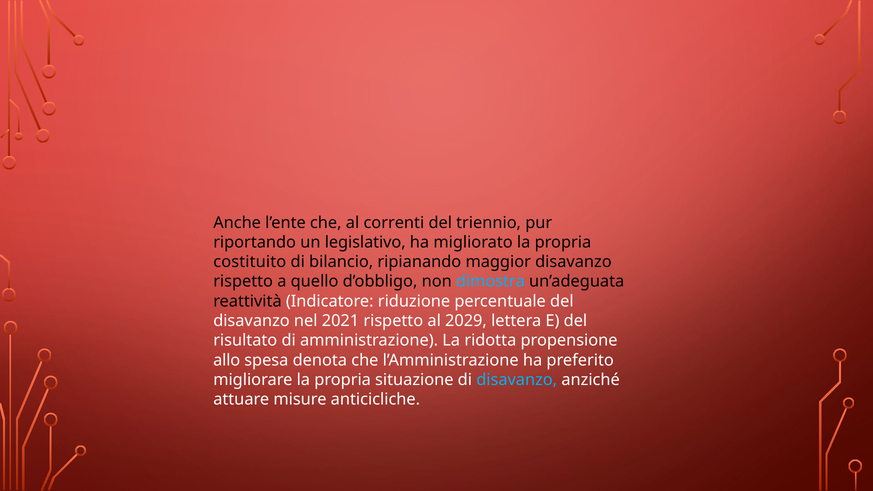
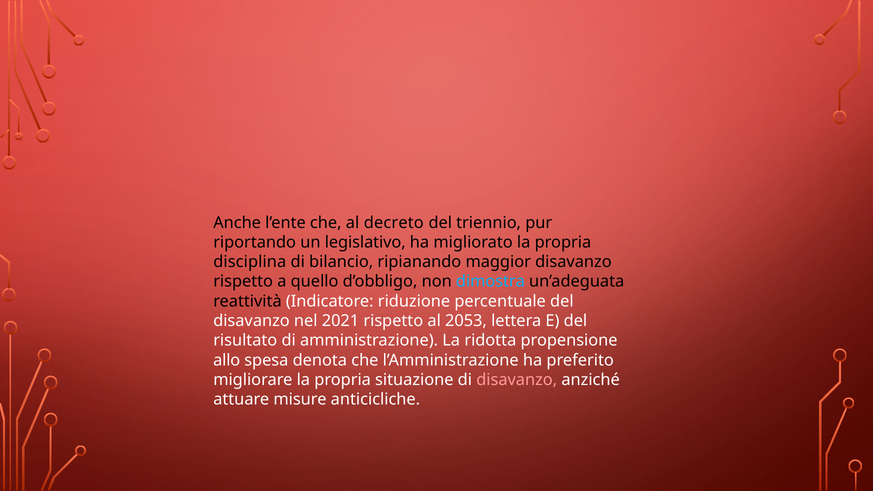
correnti: correnti -> decreto
costituito: costituito -> disciplina
2029: 2029 -> 2053
disavanzo at (517, 380) colour: light blue -> pink
